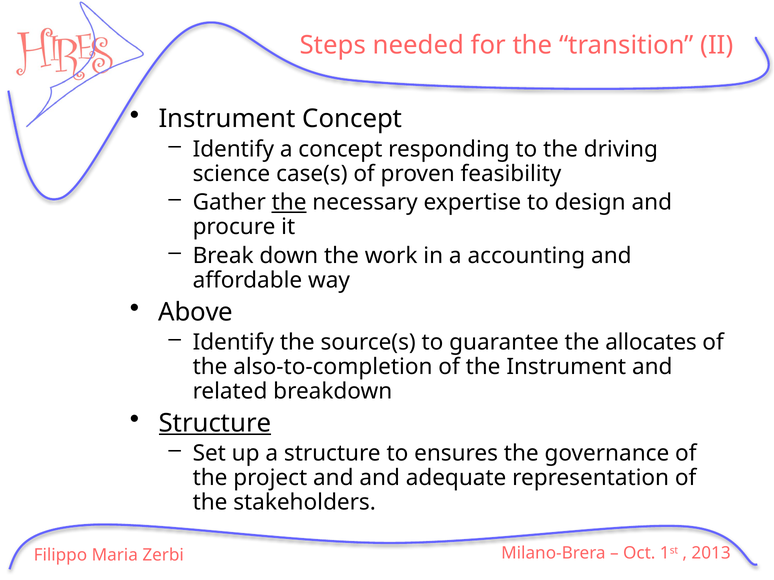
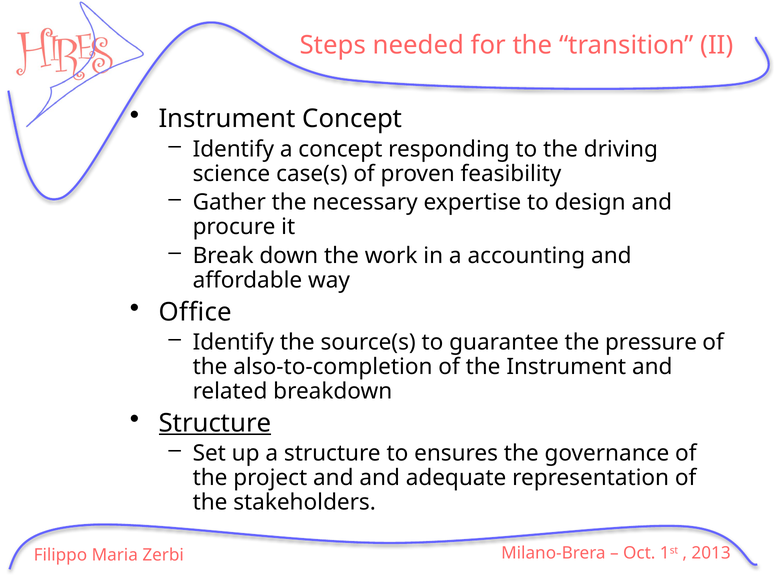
the at (289, 203) underline: present -> none
Above: Above -> Office
allocates: allocates -> pressure
